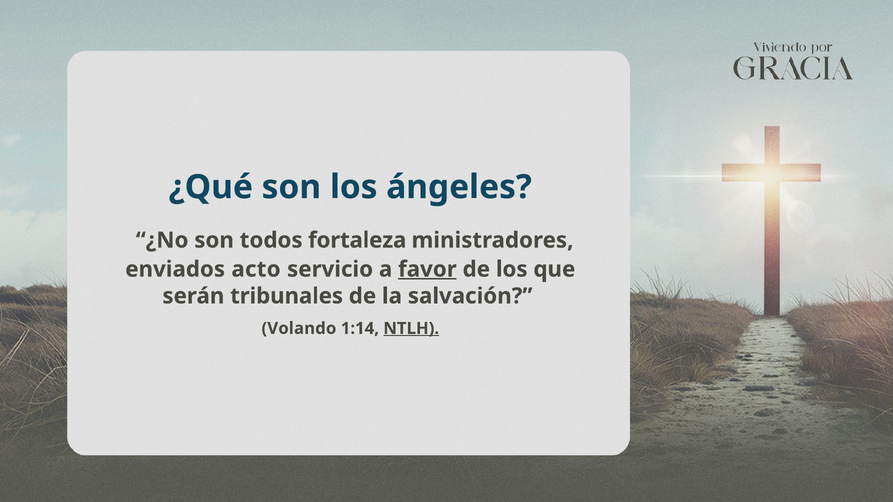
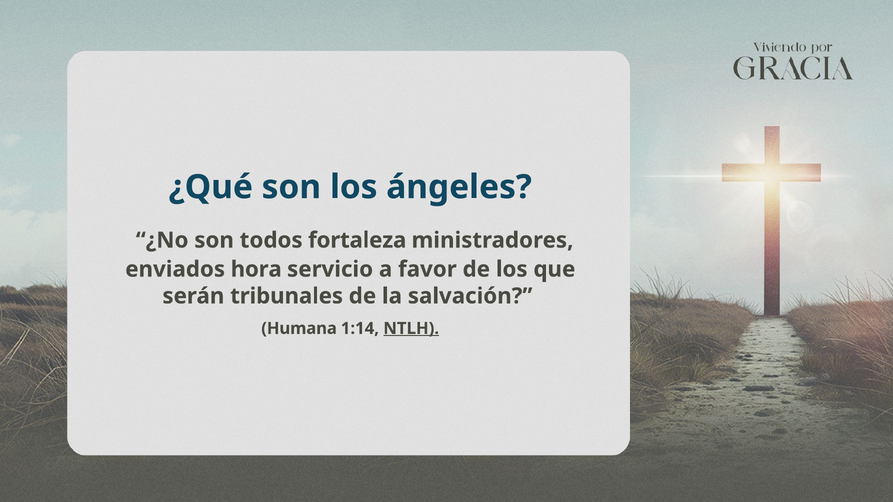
acto: acto -> hora
favor underline: present -> none
Volando: Volando -> Humana
